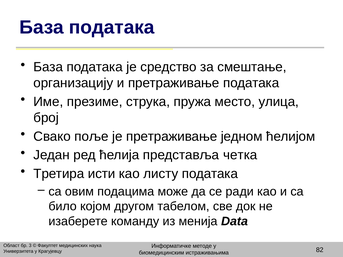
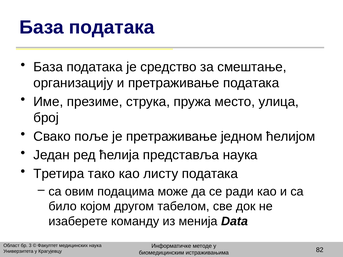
представља четка: четка -> наука
исти: исти -> тако
